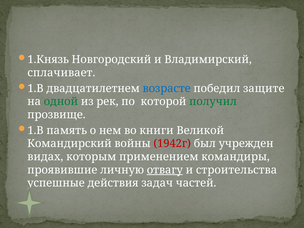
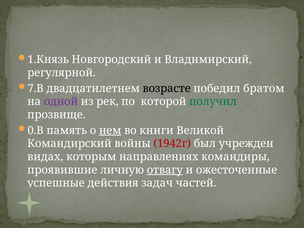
сплачивает: сплачивает -> регулярной
1.В at (36, 88): 1.В -> 7.В
возрасте colour: blue -> black
защите: защите -> братом
одной colour: green -> purple
1.В at (36, 130): 1.В -> 0.В
нем underline: none -> present
применением: применением -> направлениях
строительства: строительства -> ожесточенные
